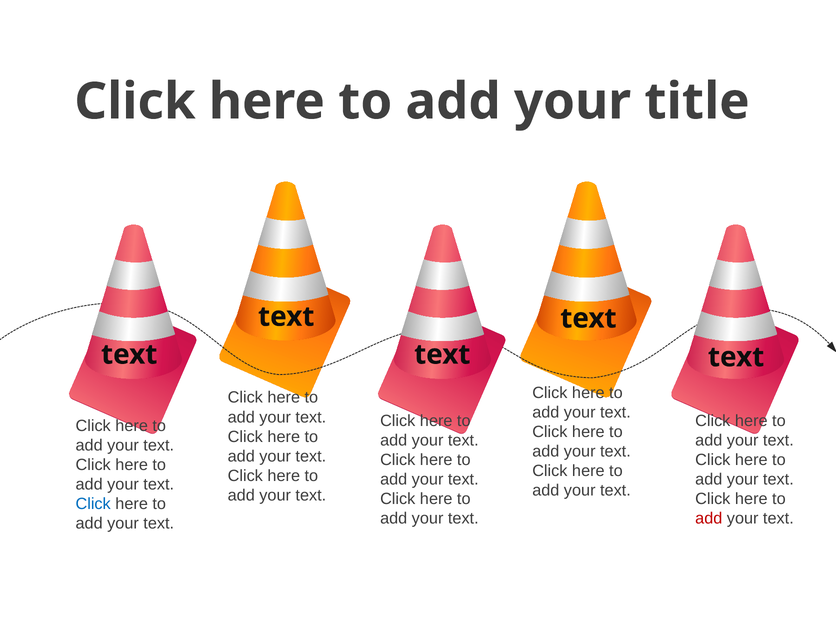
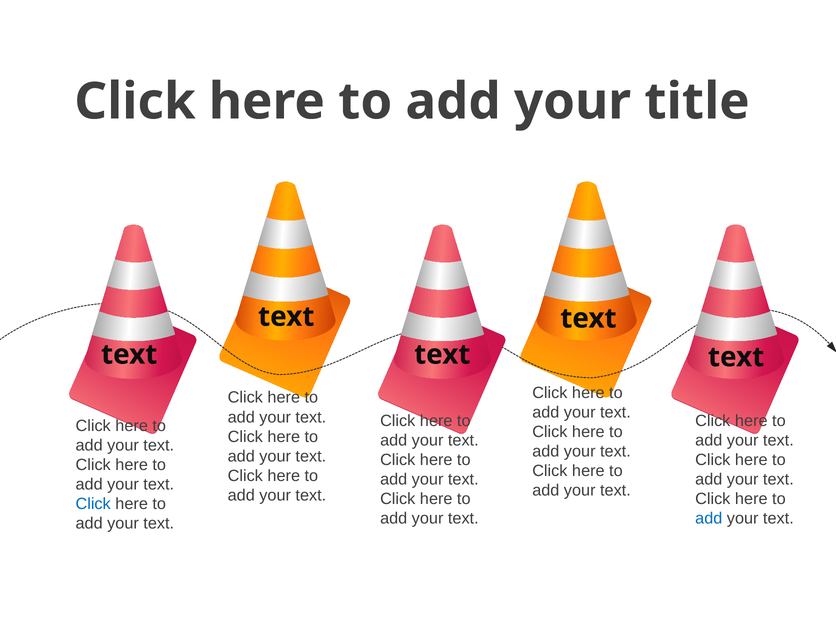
add at (709, 518) colour: red -> blue
